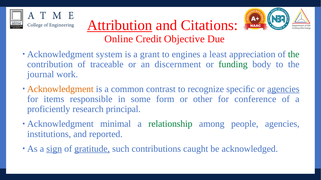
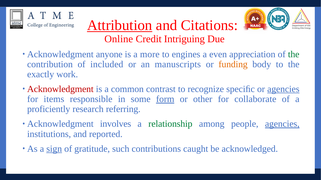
Objective: Objective -> Intriguing
system: system -> anyone
grant: grant -> more
least: least -> even
traceable: traceable -> included
discernment: discernment -> manuscripts
funding colour: green -> orange
journal: journal -> exactly
Acknowledgment at (60, 89) colour: orange -> red
form underline: none -> present
conference: conference -> collaborate
principal: principal -> referring
minimal: minimal -> involves
agencies at (282, 124) underline: none -> present
gratitude underline: present -> none
